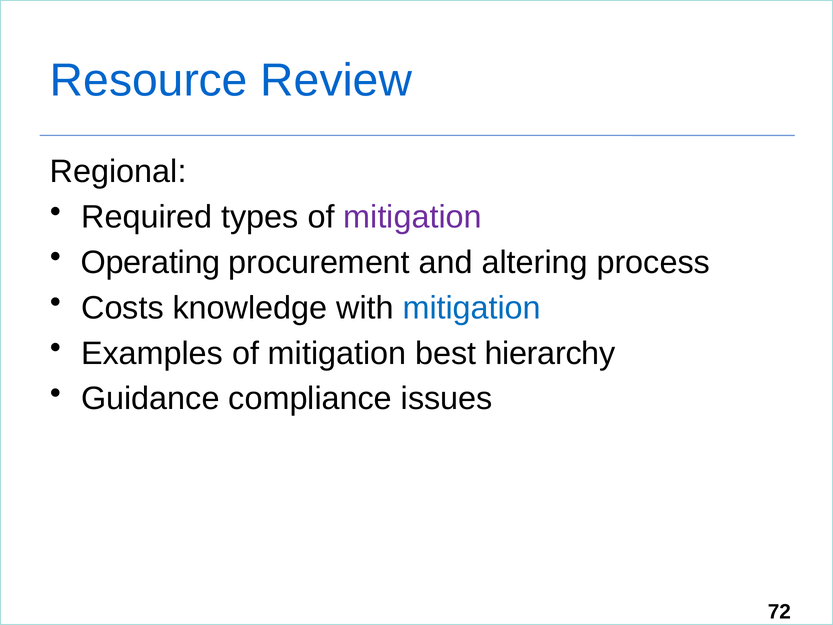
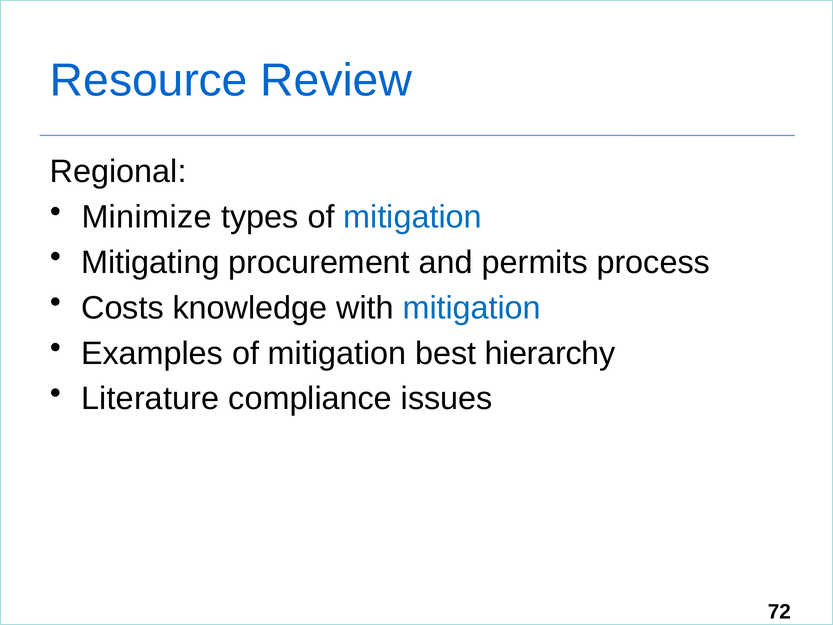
Required: Required -> Minimize
mitigation at (413, 217) colour: purple -> blue
Operating: Operating -> Mitigating
altering: altering -> permits
Guidance: Guidance -> Literature
